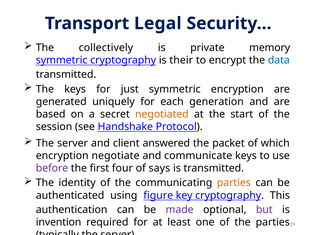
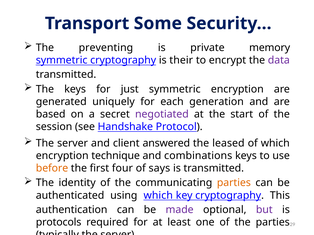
Legal: Legal -> Some
collectively: collectively -> preventing
data colour: blue -> purple
negotiated colour: orange -> purple
packet: packet -> leased
negotiate: negotiate -> technique
communicate: communicate -> combinations
before colour: purple -> orange
using figure: figure -> which
invention: invention -> protocols
